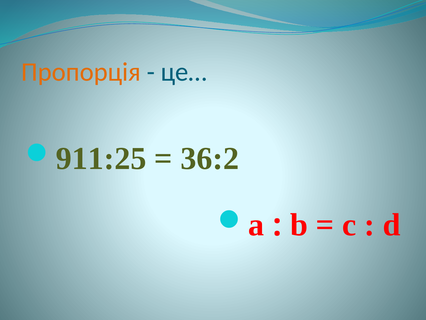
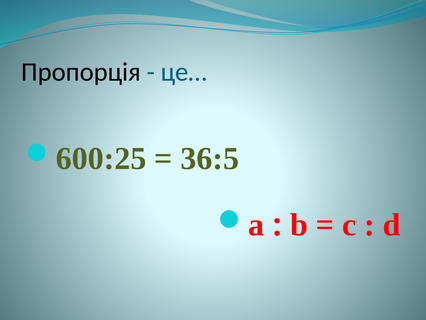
Пропорція colour: orange -> black
911:25: 911:25 -> 600:25
36:2: 36:2 -> 36:5
